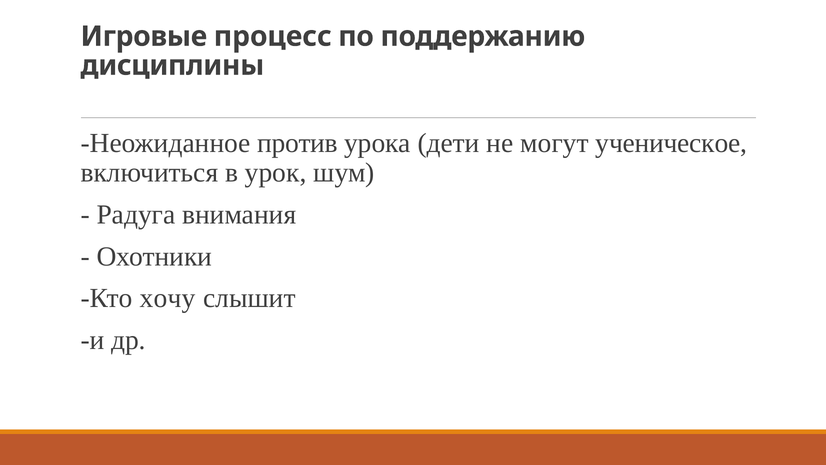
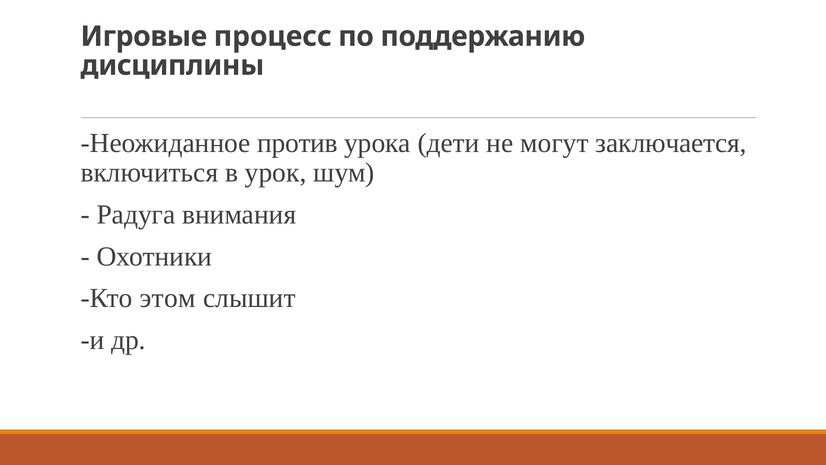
ученическое: ученическое -> заключается
хочу: хочу -> этом
